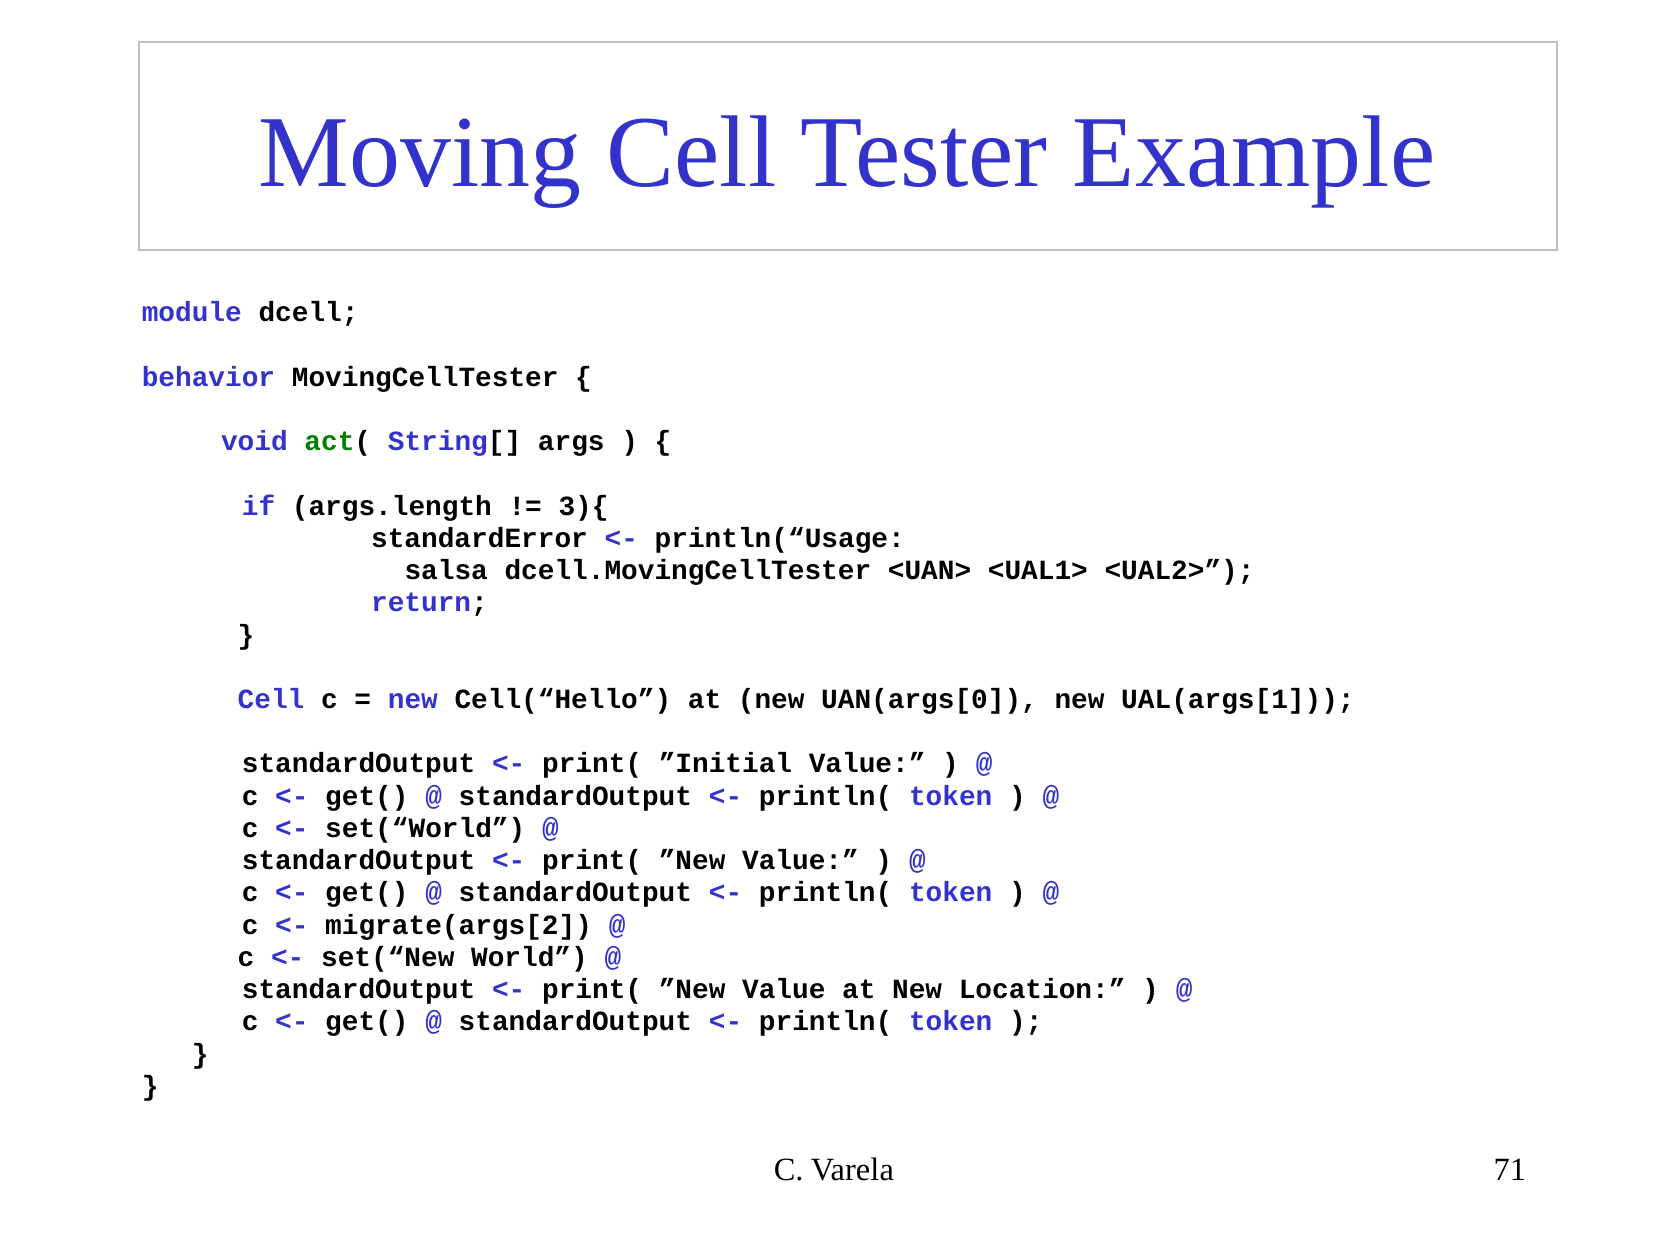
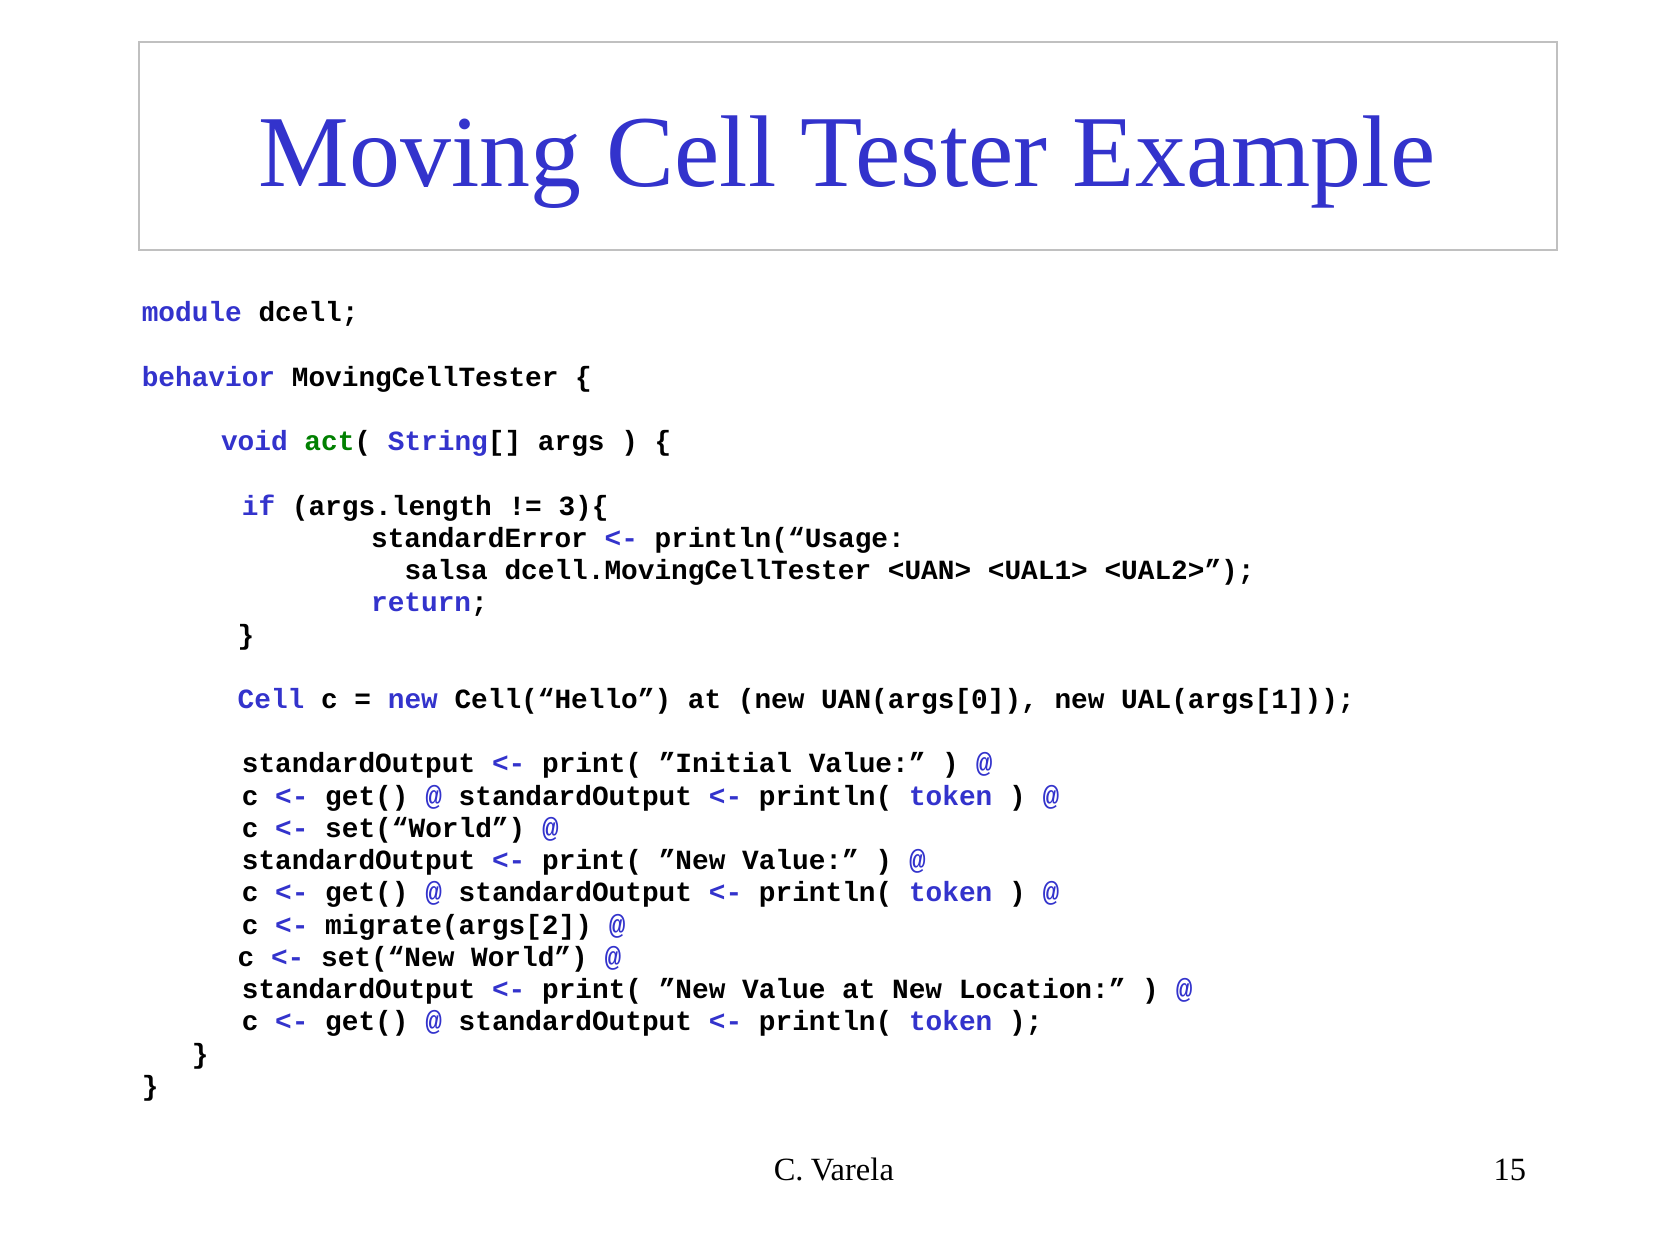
71: 71 -> 15
